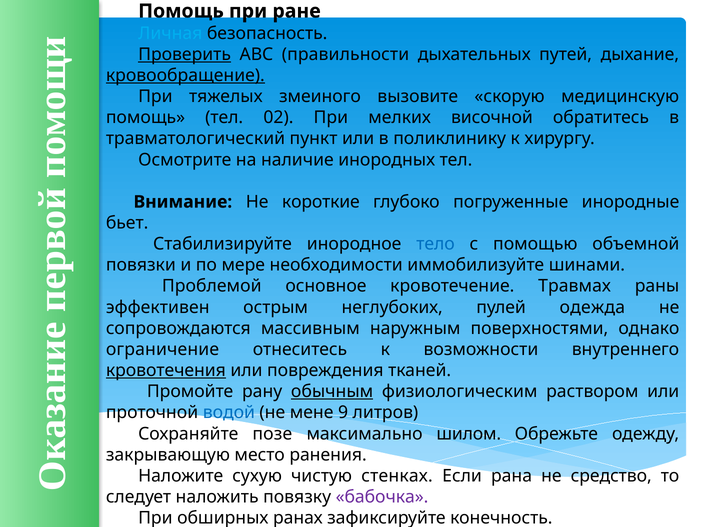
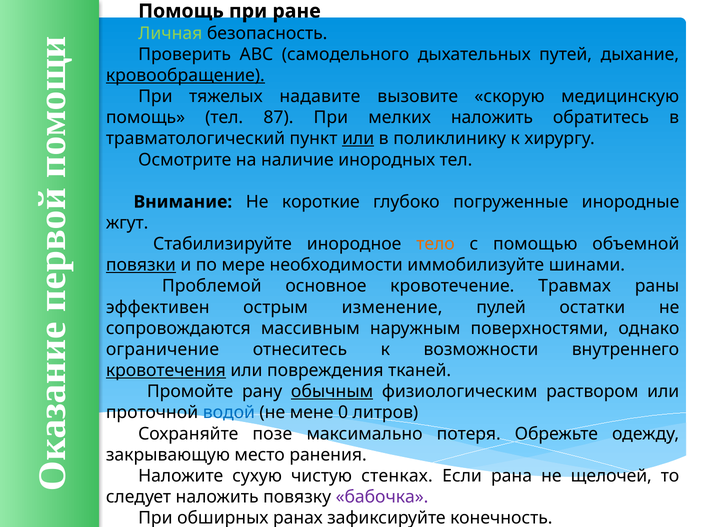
Личная colour: light blue -> light green
Проверить underline: present -> none
правильности: правильности -> самодельного
змеиного: змеиного -> надавите
02: 02 -> 87
мелких височной: височной -> наложить
или at (358, 139) underline: none -> present
бьет: бьет -> жгут
тело colour: blue -> orange
повязки underline: none -> present
неглубоких: неглубоких -> изменение
одежда: одежда -> остатки
9: 9 -> 0
шилом: шилом -> потеря
средство: средство -> щелочей
